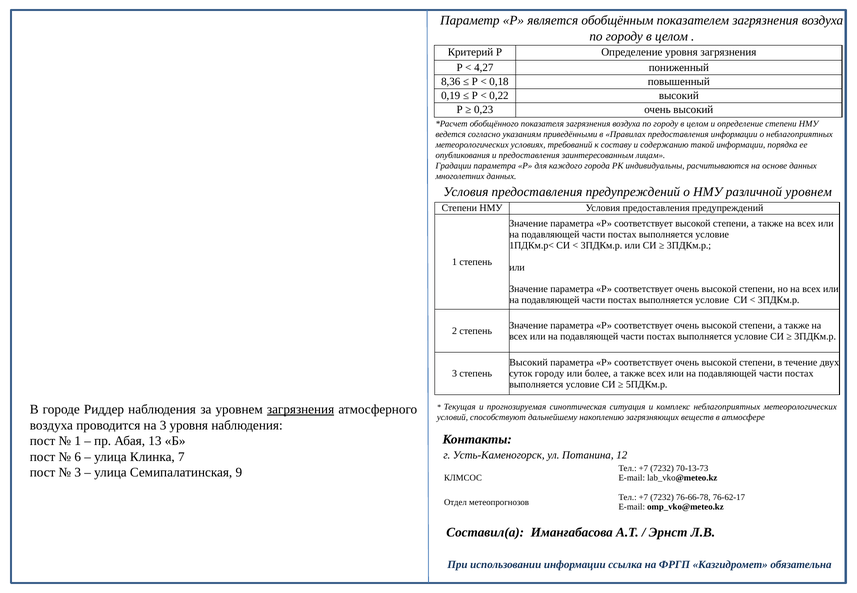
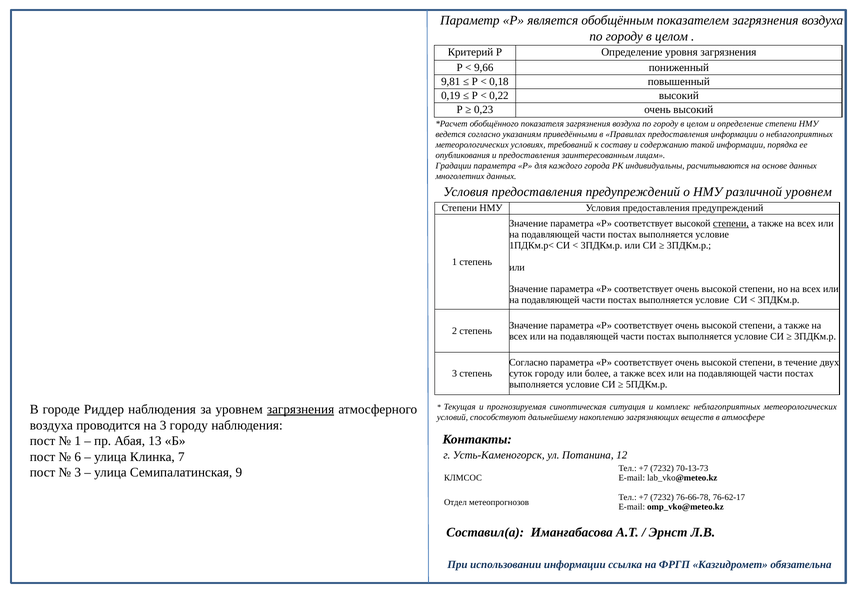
4,27: 4,27 -> 9,66
8,36: 8,36 -> 9,81
степени at (731, 224) underline: none -> present
Высокий at (529, 363): Высокий -> Согласно
3 уровня: уровня -> городу
